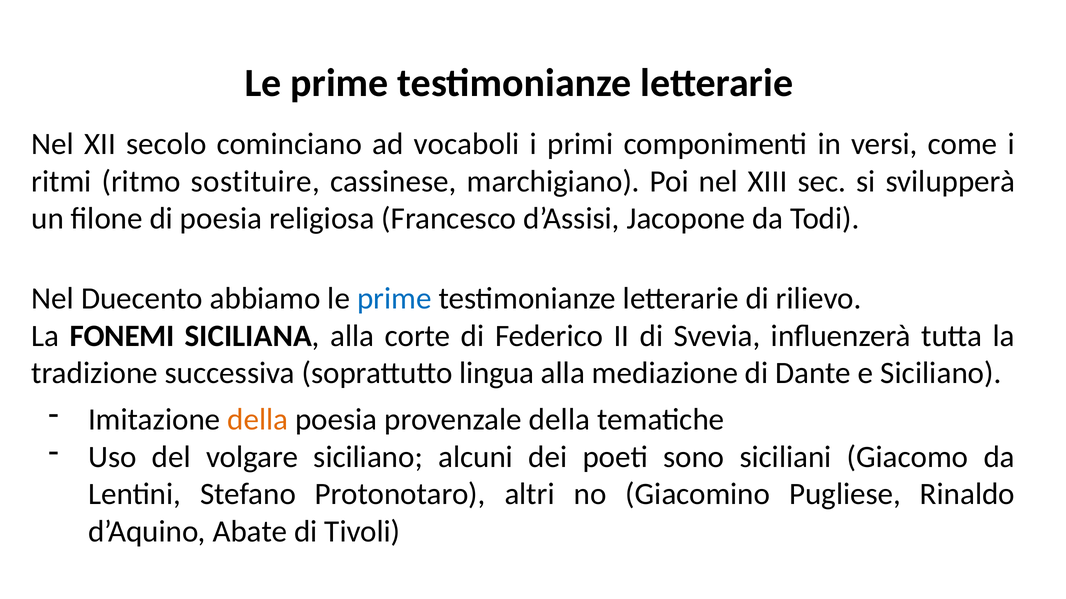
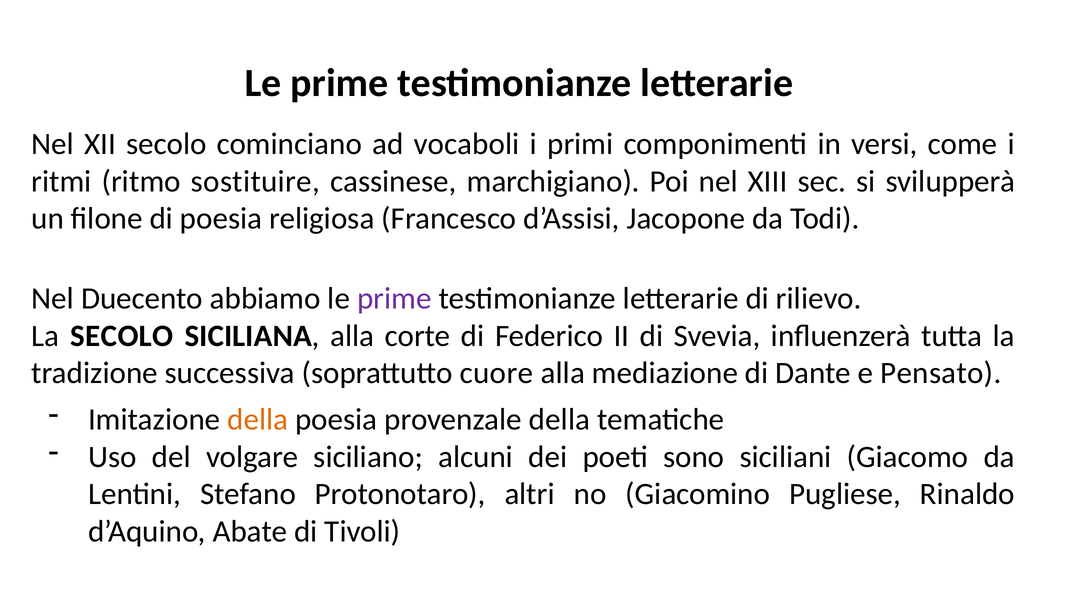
prime at (394, 299) colour: blue -> purple
La FONEMI: FONEMI -> SECOLO
lingua: lingua -> cuore
e Siciliano: Siciliano -> Pensato
